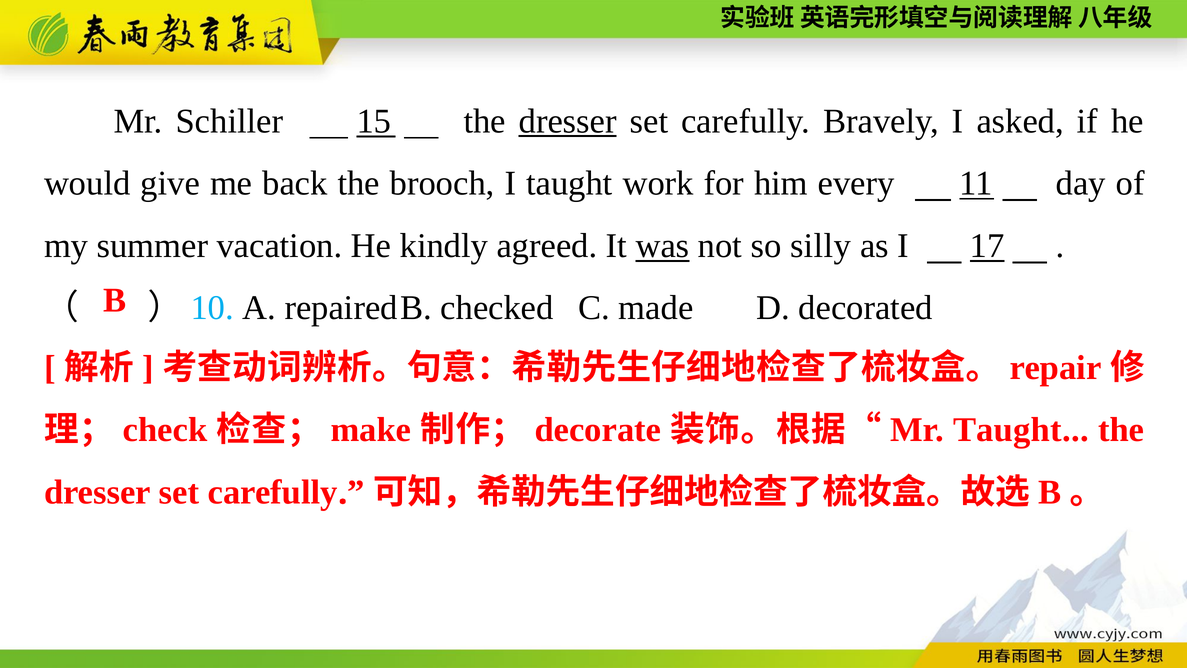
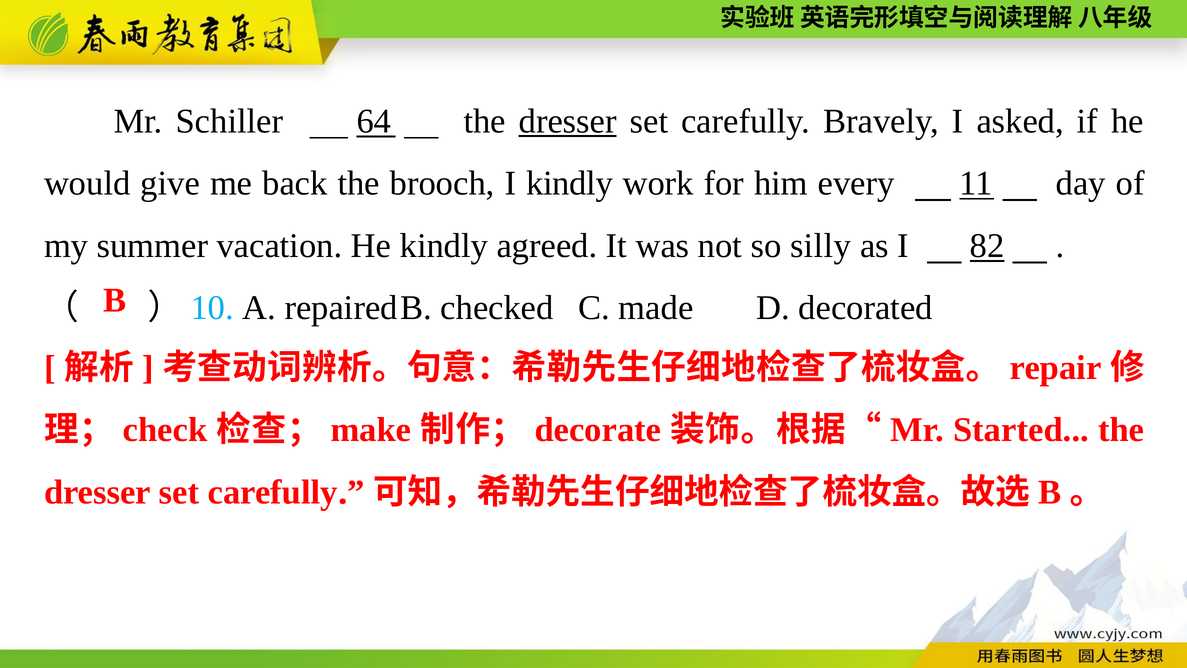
15: 15 -> 64
I taught: taught -> kindly
was underline: present -> none
17: 17 -> 82
Mr Taught: Taught -> Started
